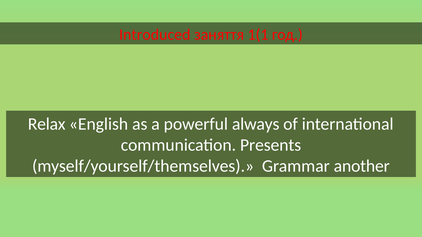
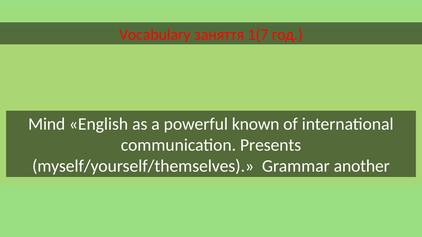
Introduced: Introduced -> Vocabulary
1(1: 1(1 -> 1(7
Relax: Relax -> Mind
always: always -> known
